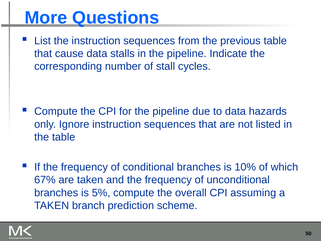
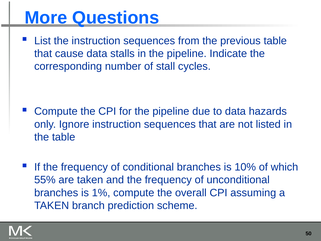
67%: 67% -> 55%
5%: 5% -> 1%
